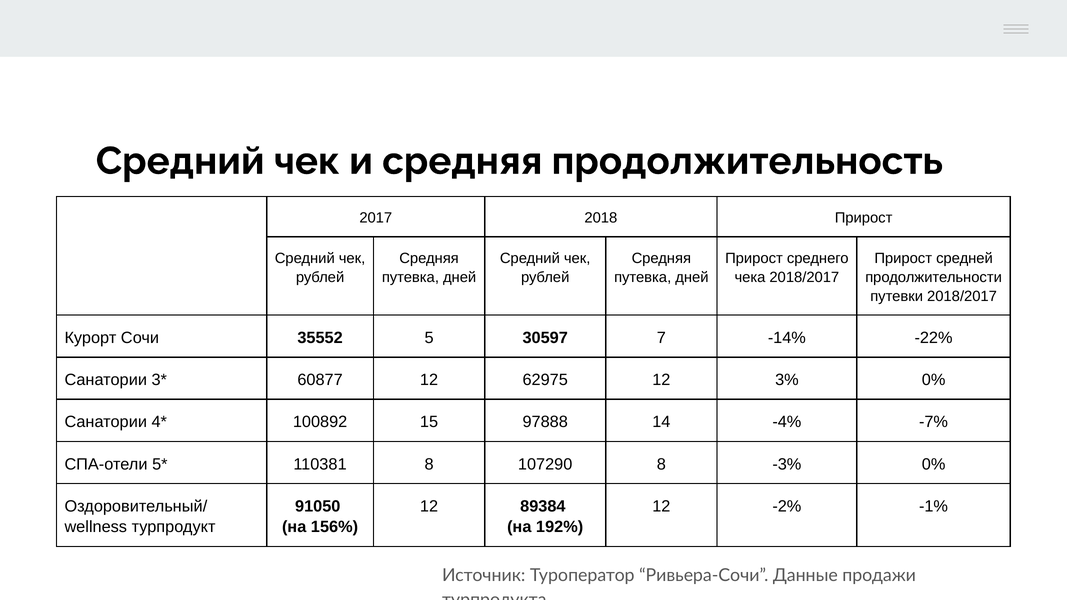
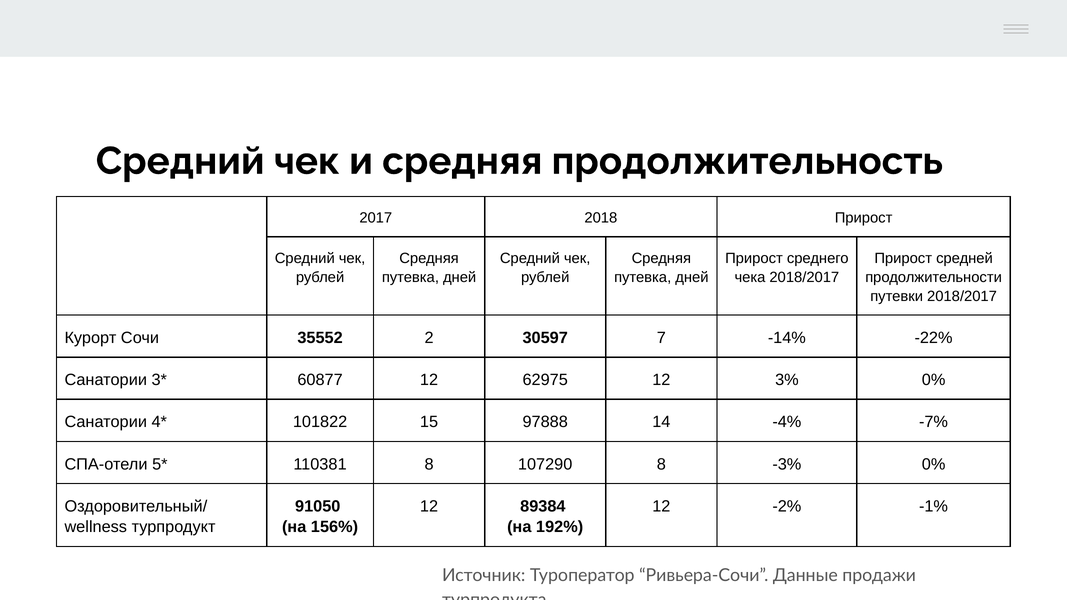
5: 5 -> 2
100892: 100892 -> 101822
